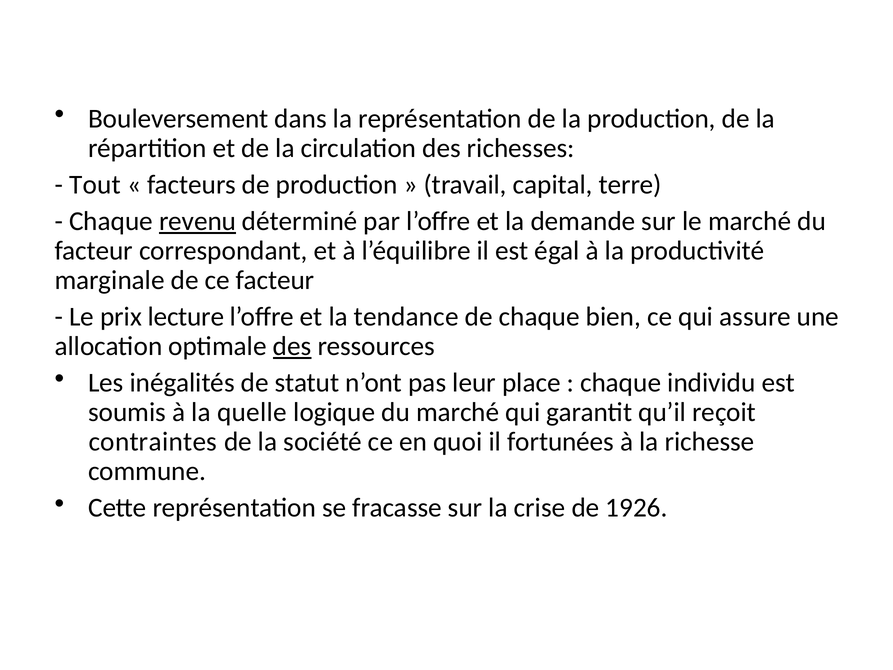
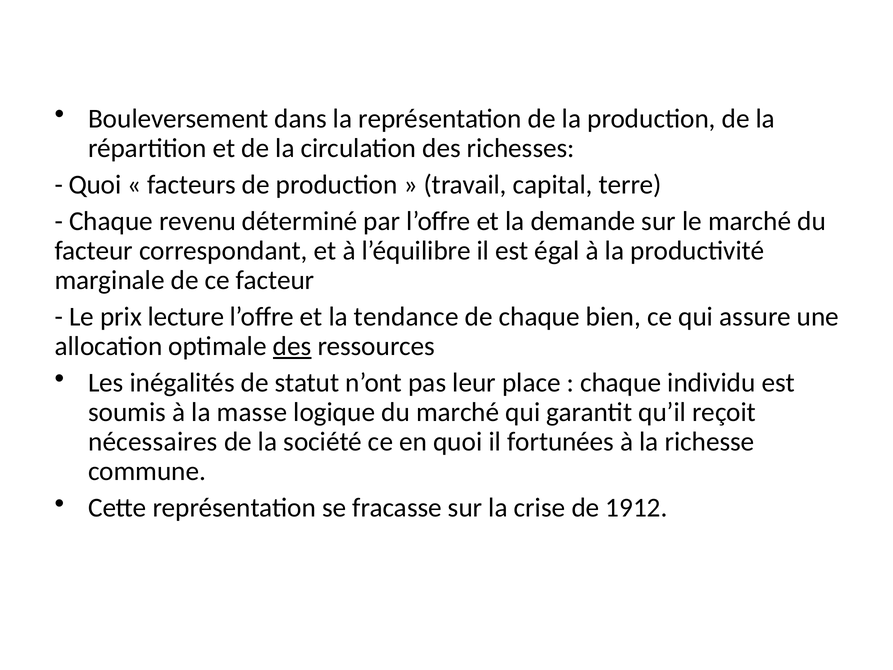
Tout at (95, 185): Tout -> Quoi
revenu underline: present -> none
quelle: quelle -> masse
contraintes: contraintes -> nécessaires
1926: 1926 -> 1912
